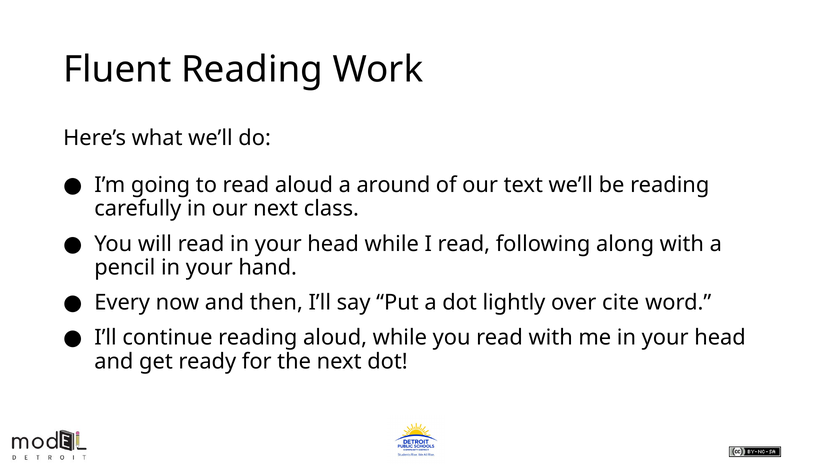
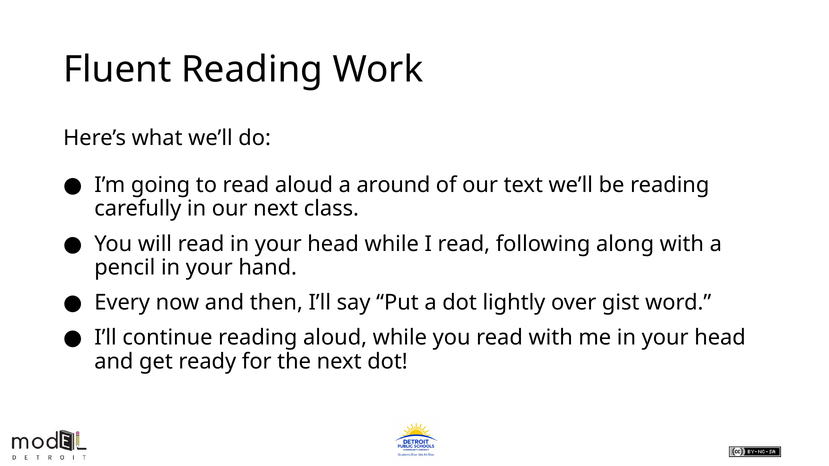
cite: cite -> gist
